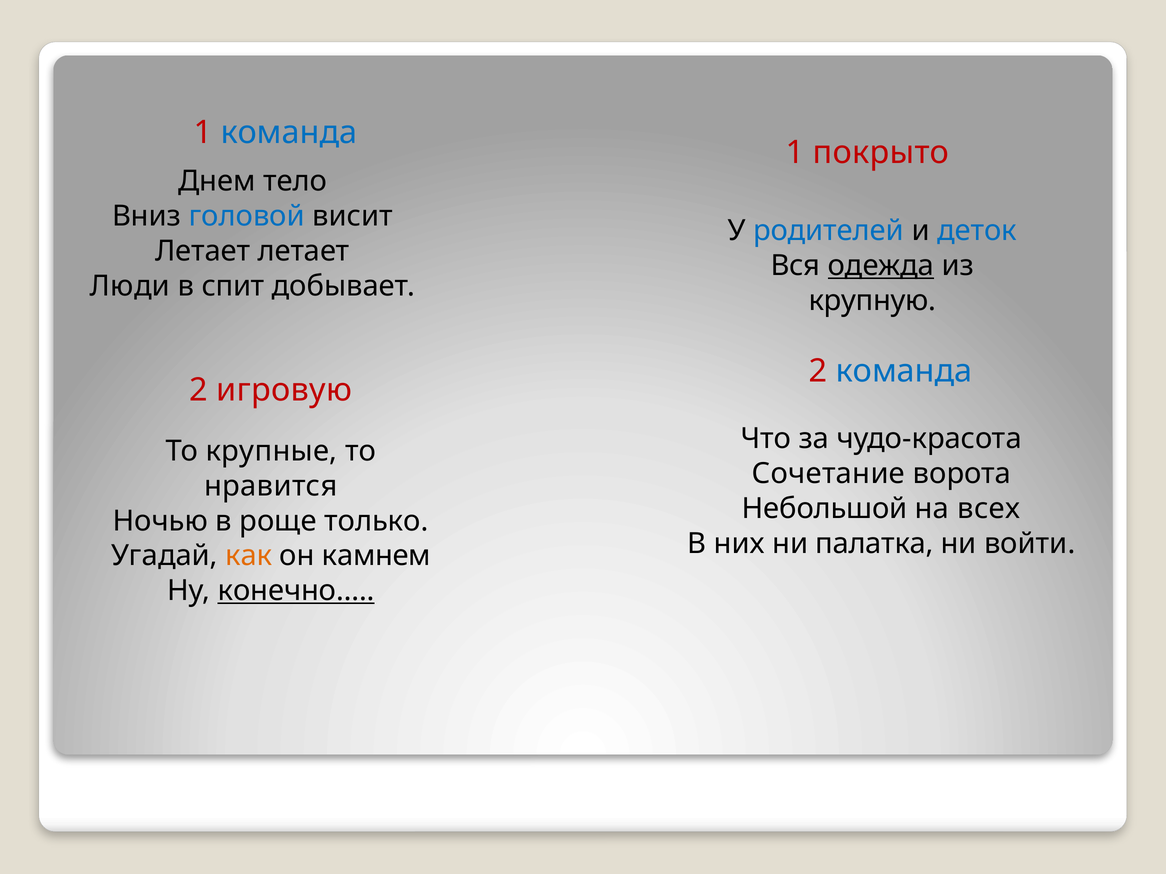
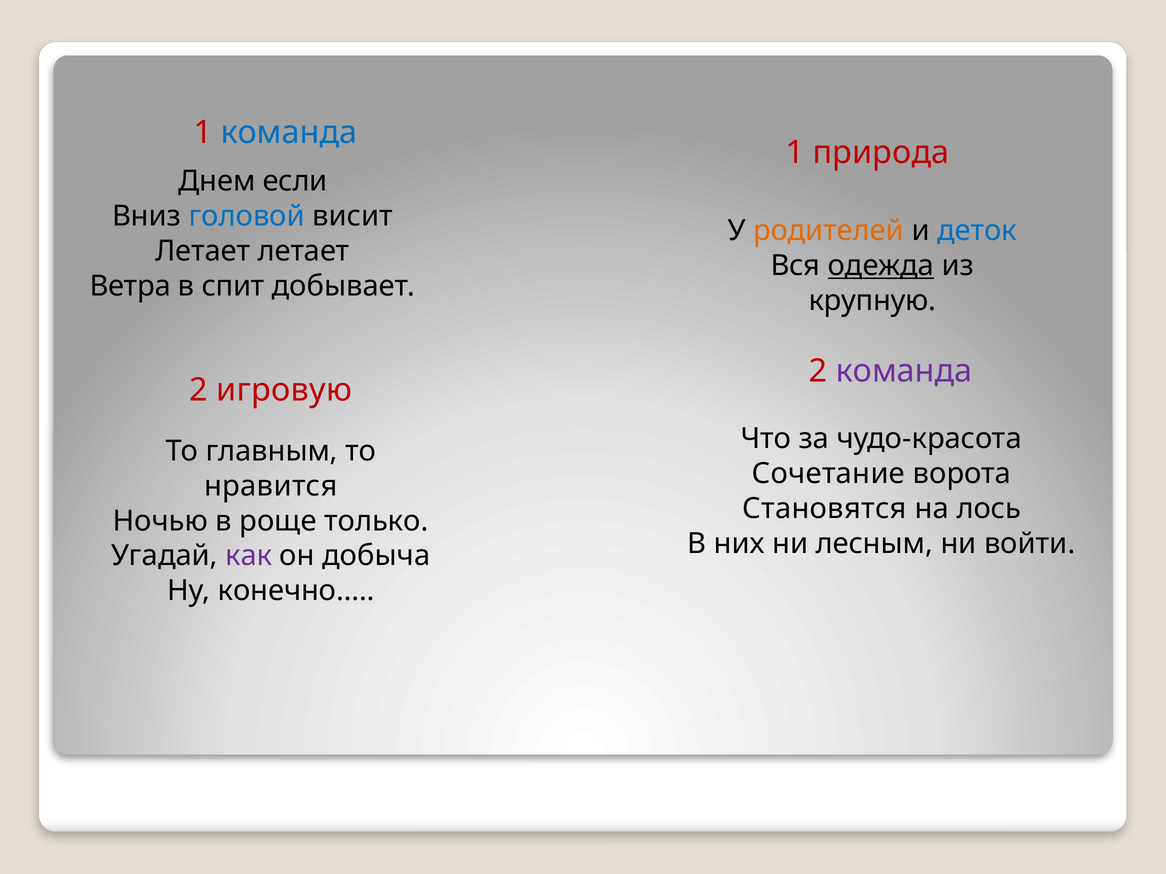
покрыто: покрыто -> природа
тело: тело -> если
родителей colour: blue -> orange
Люди: Люди -> Ветра
команда at (904, 371) colour: blue -> purple
крупные: крупные -> главным
Небольшой: Небольшой -> Становятся
всех: всех -> лось
палатка: палатка -> лесным
как colour: orange -> purple
камнем: камнем -> добыча
конечно… underline: present -> none
